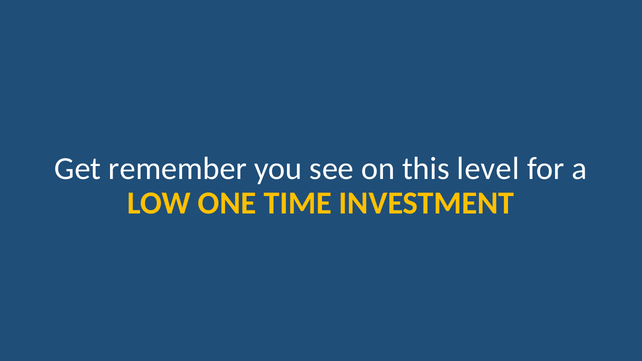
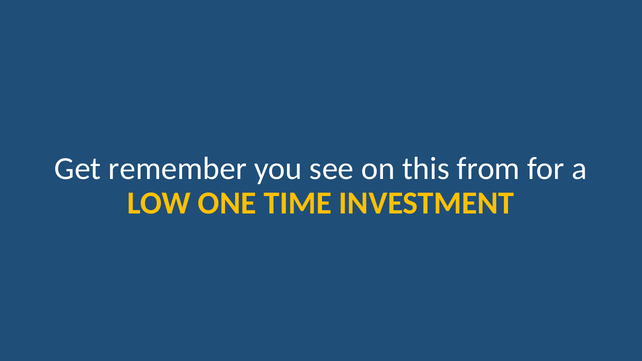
level: level -> from
